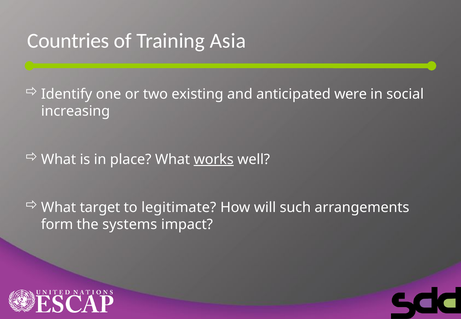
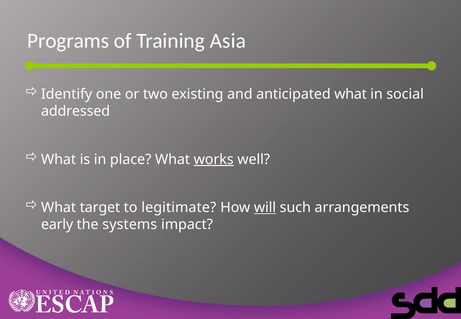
Countries: Countries -> Programs
anticipated were: were -> what
increasing: increasing -> addressed
will underline: none -> present
form: form -> early
